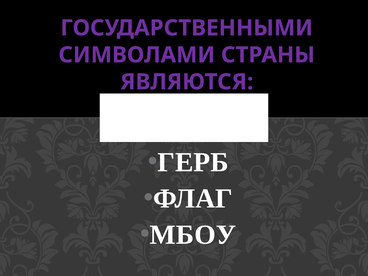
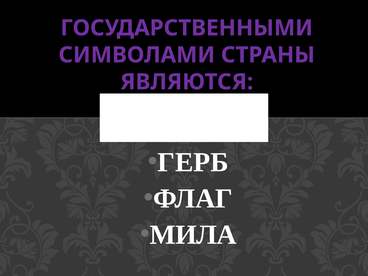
МБОУ: МБОУ -> МИЛА
